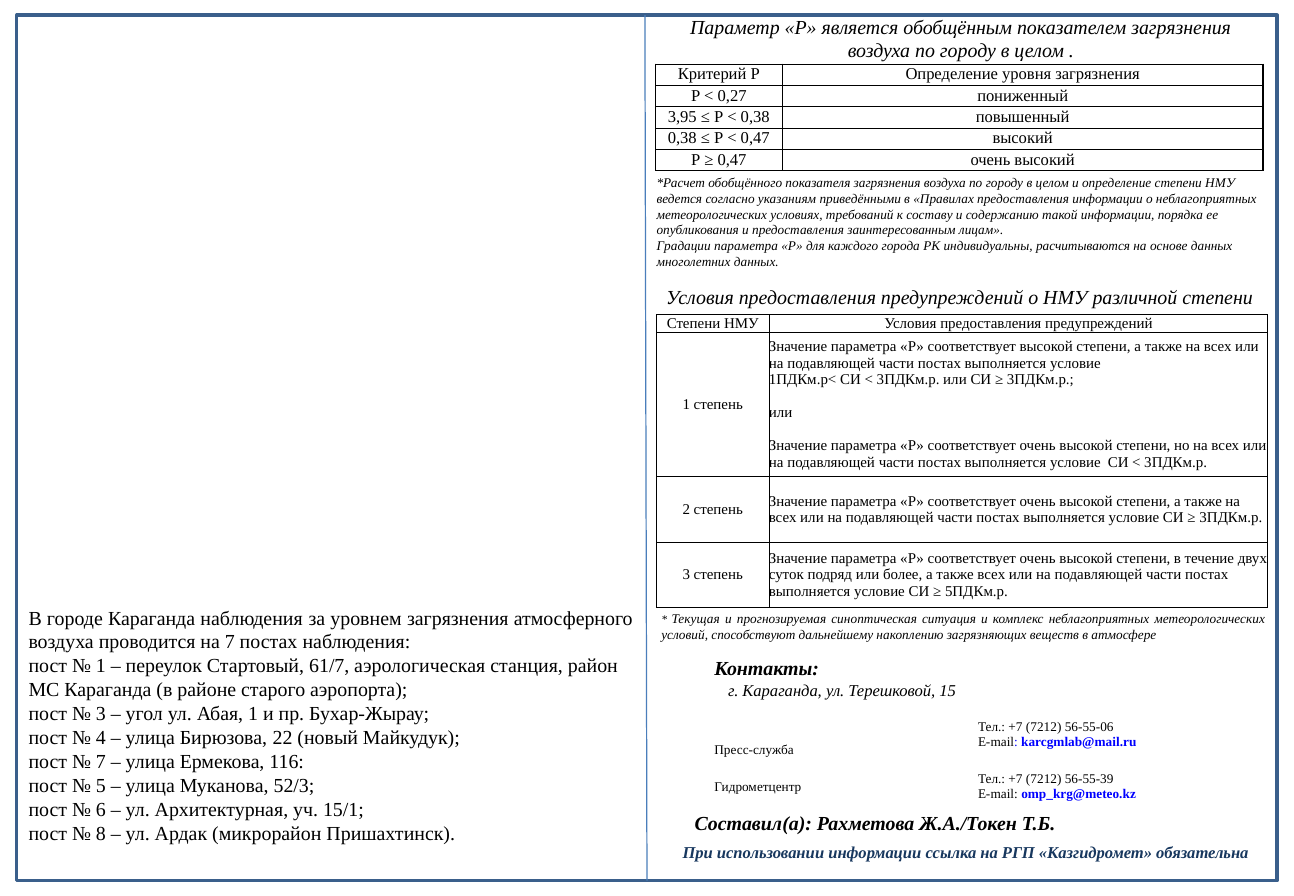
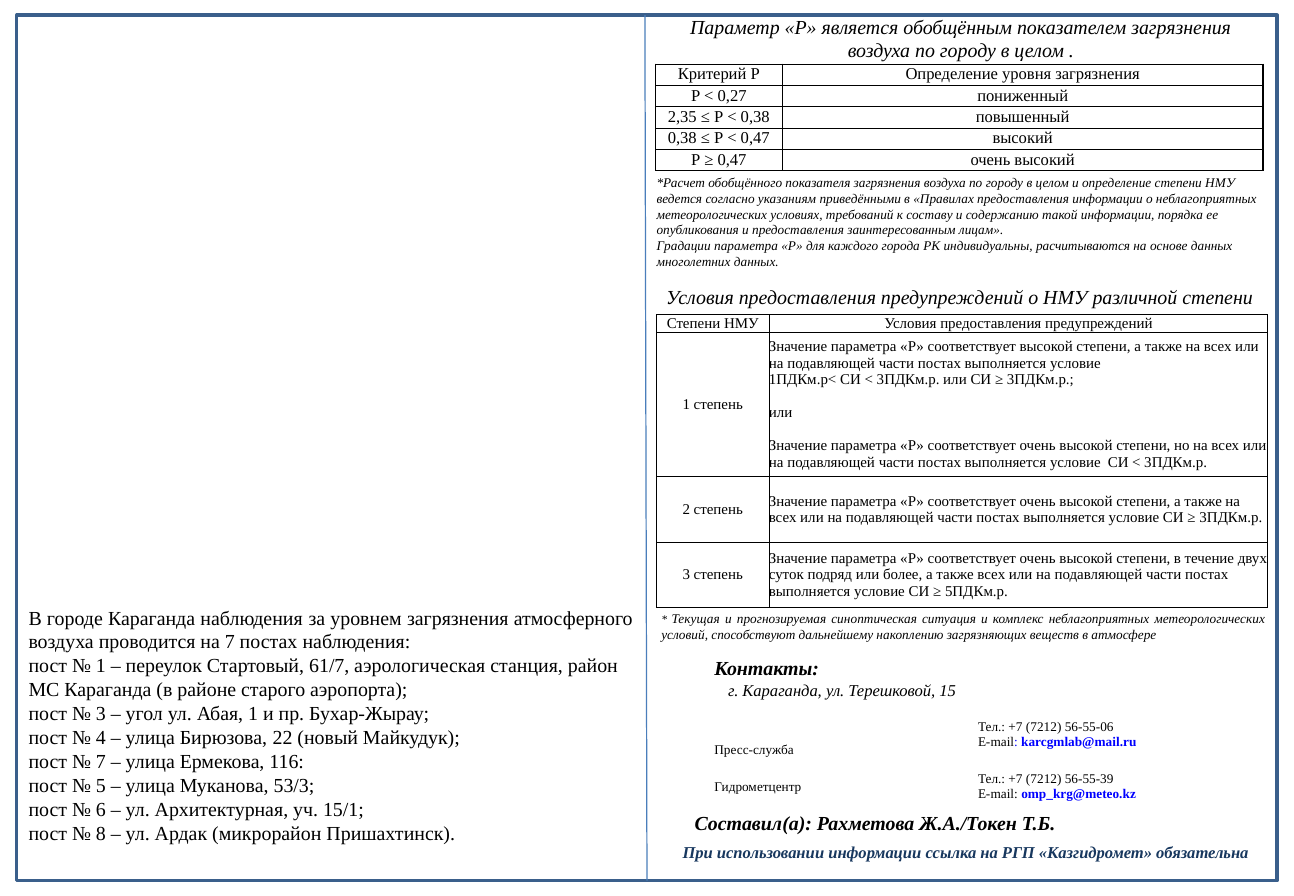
3,95: 3,95 -> 2,35
52/3: 52/3 -> 53/3
